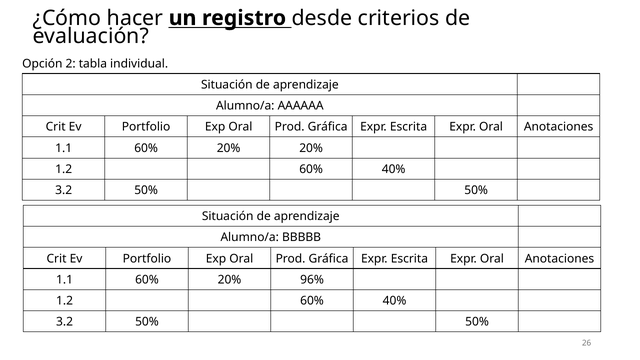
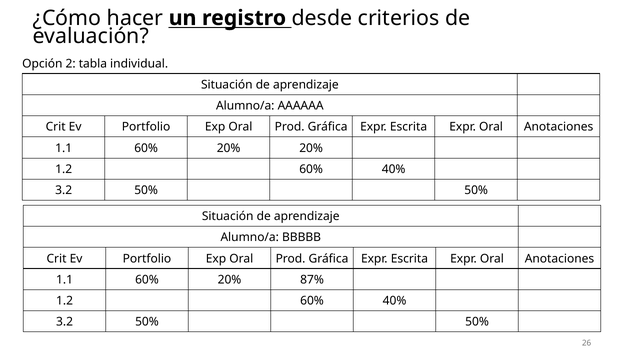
96%: 96% -> 87%
